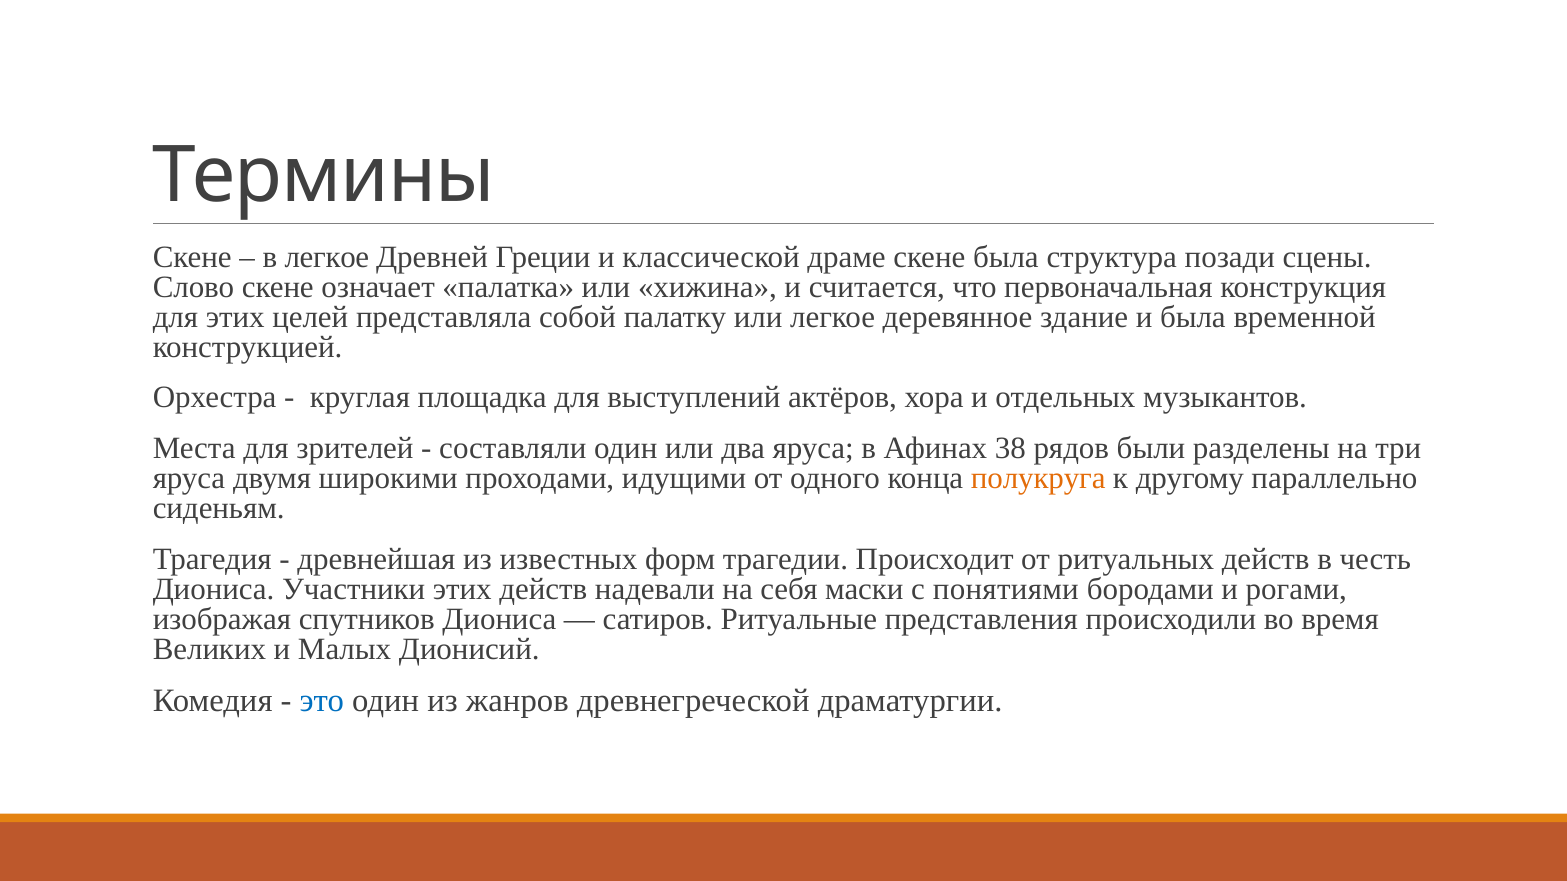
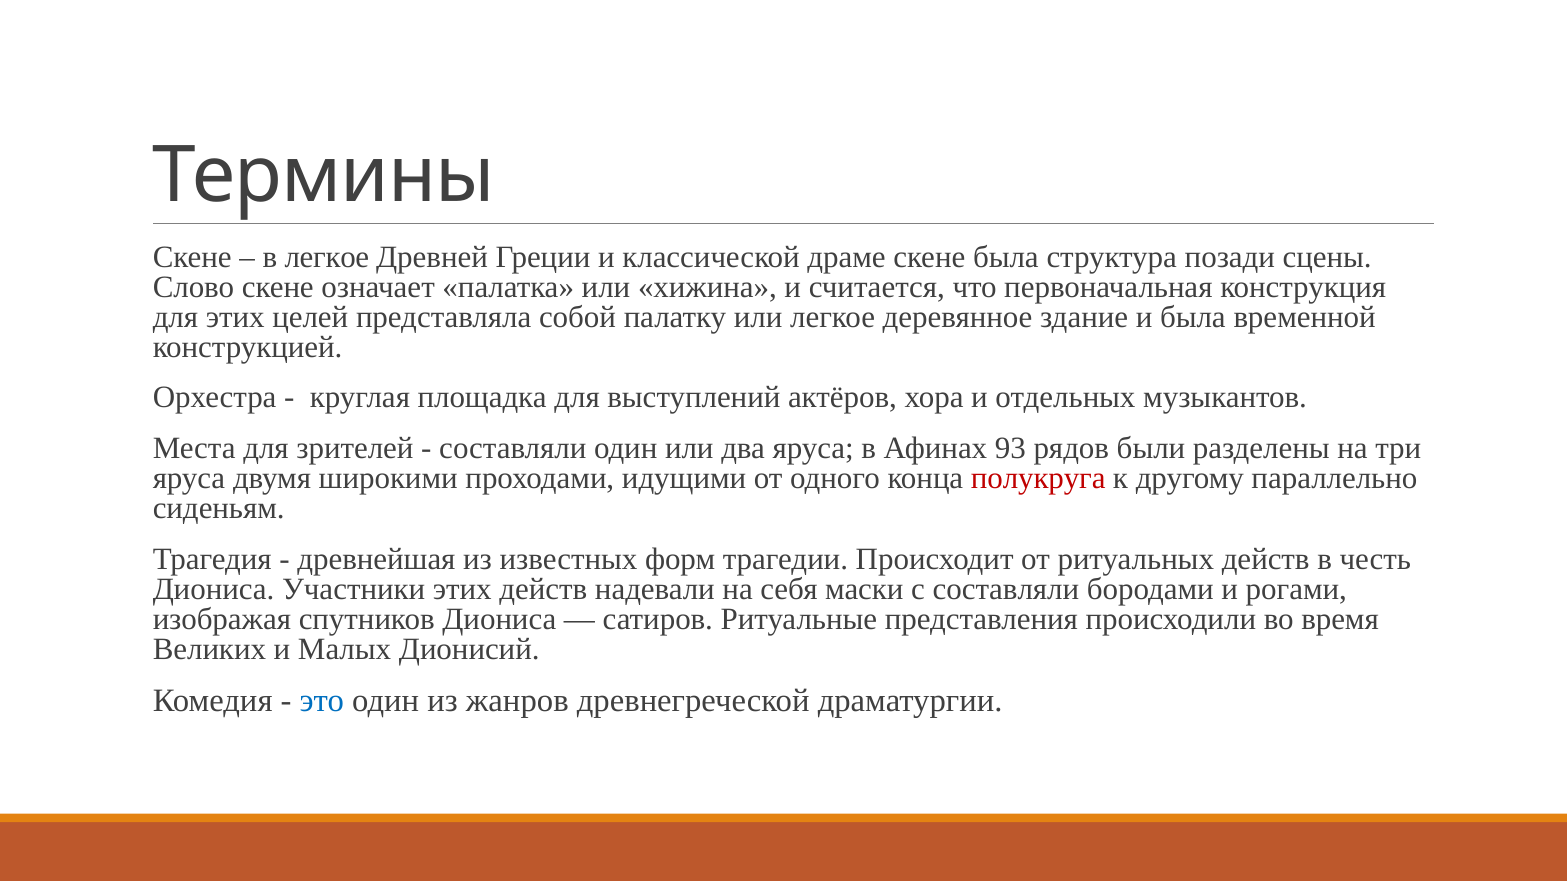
38: 38 -> 93
полукруга colour: orange -> red
с понятиями: понятиями -> составляли
